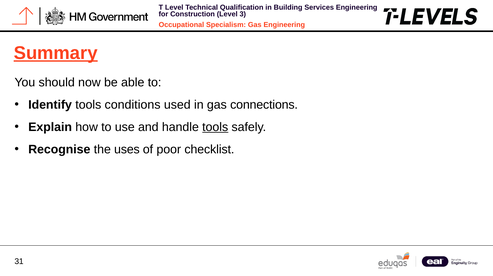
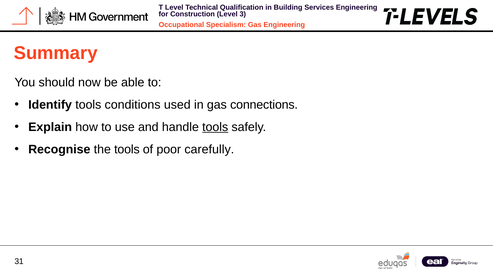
Summary underline: present -> none
the uses: uses -> tools
checklist: checklist -> carefully
